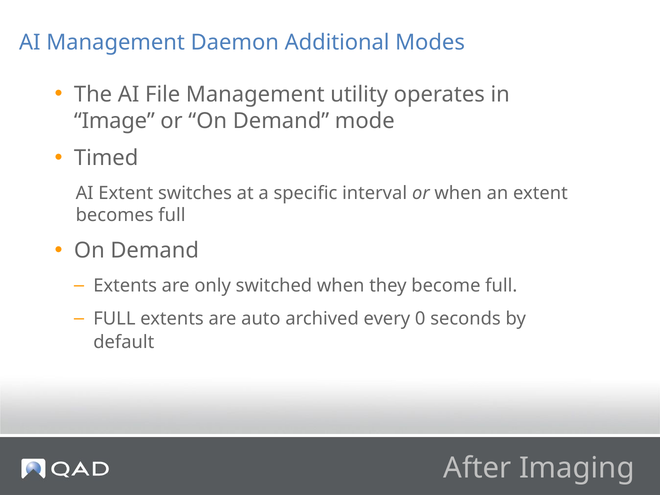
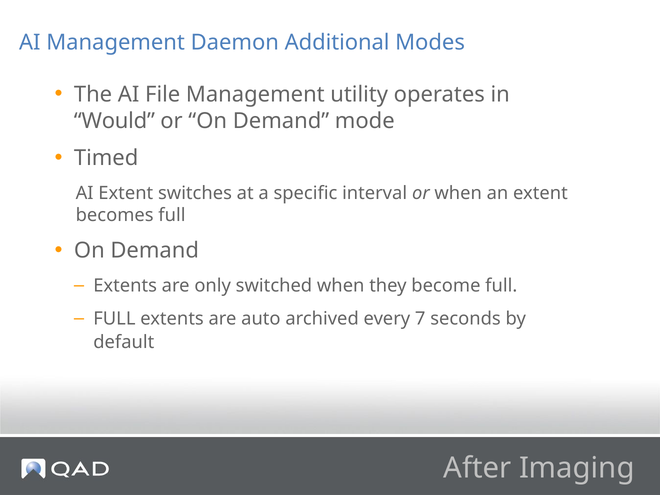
Image: Image -> Would
0: 0 -> 7
